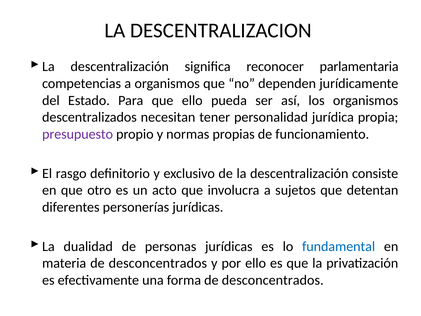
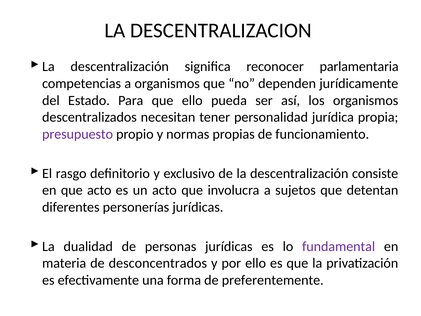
que otro: otro -> acto
fundamental colour: blue -> purple
forma de desconcentrados: desconcentrados -> preferentemente
